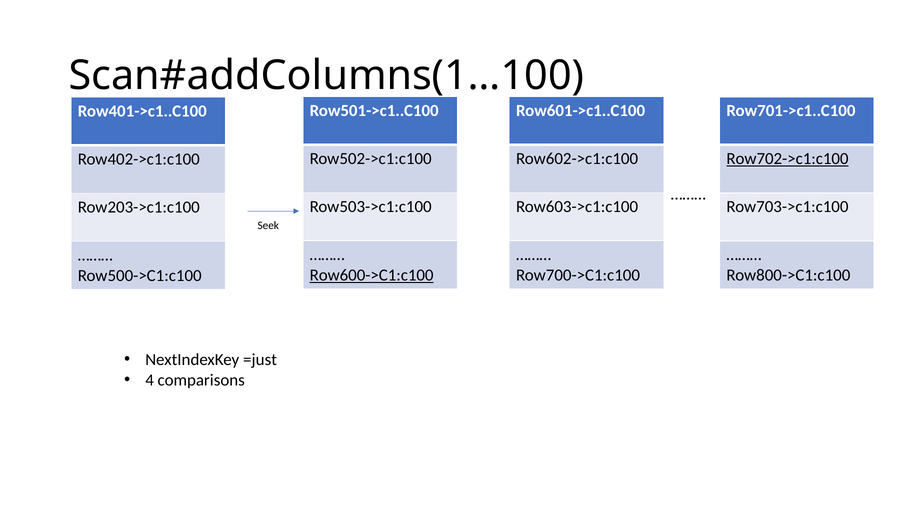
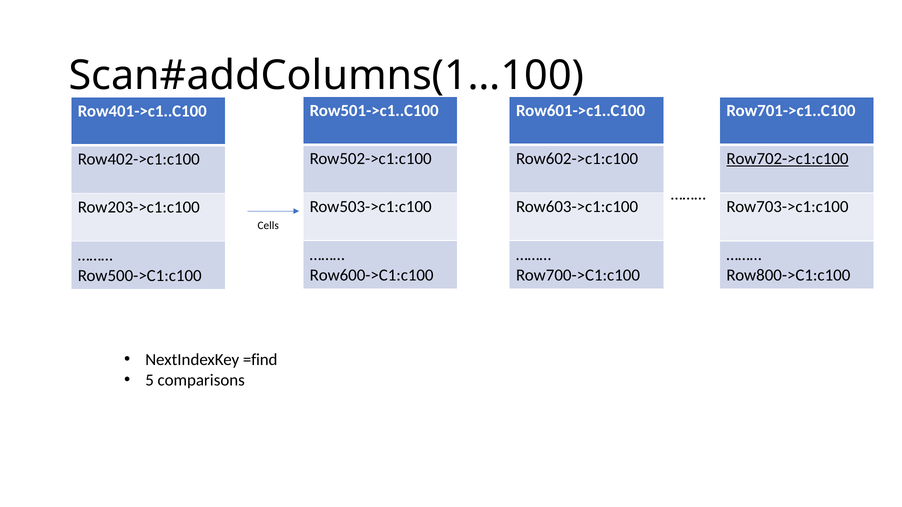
Seek: Seek -> Cells
Row600->C1:c100 underline: present -> none
=just: =just -> =find
4: 4 -> 5
